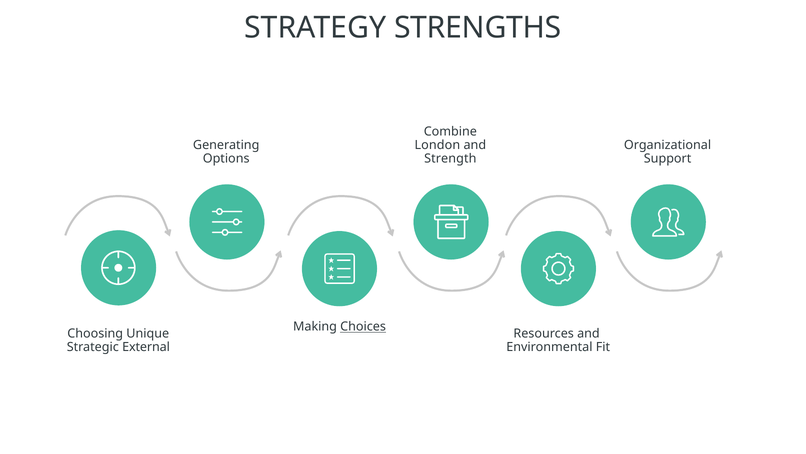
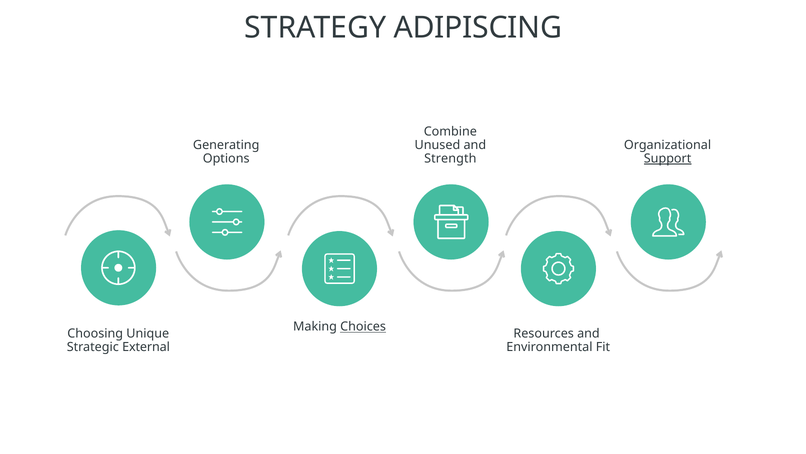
STRENGTHS: STRENGTHS -> ADIPISCING
London: London -> Unused
Support underline: none -> present
